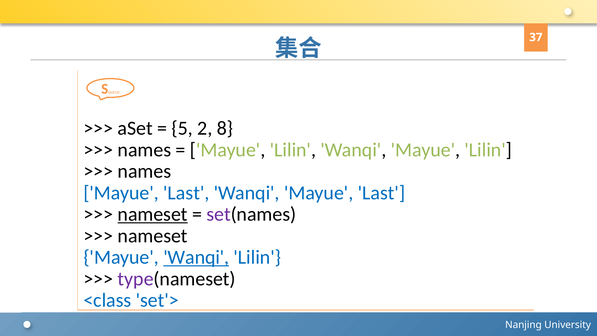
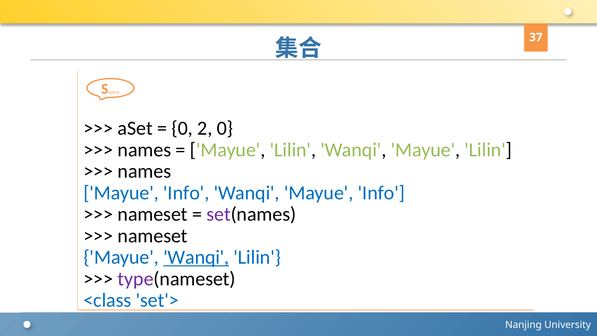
5 at (182, 128): 5 -> 0
2 8: 8 -> 0
Last at (186, 193): Last -> Info
Wanqi Mayue Last: Last -> Info
nameset at (153, 214) underline: present -> none
